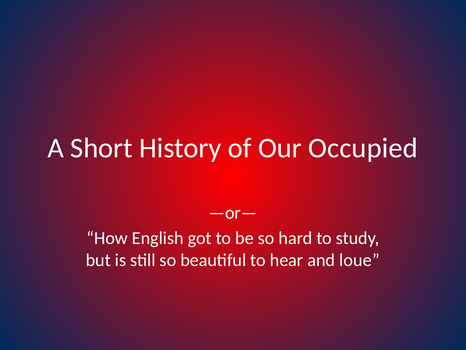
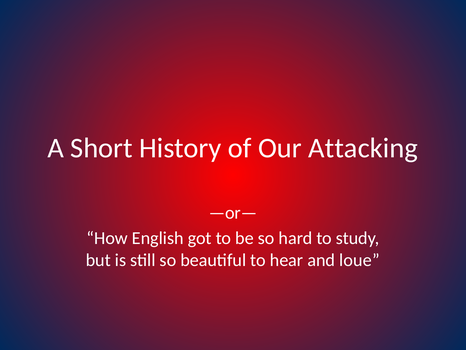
Occupied: Occupied -> Attacking
